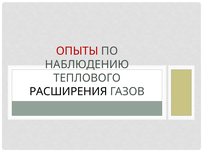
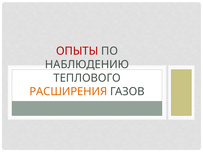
РАСШИРЕНИЯ colour: black -> orange
